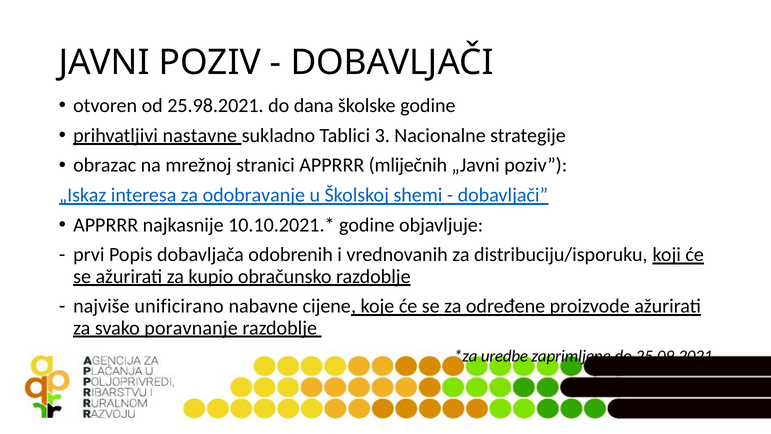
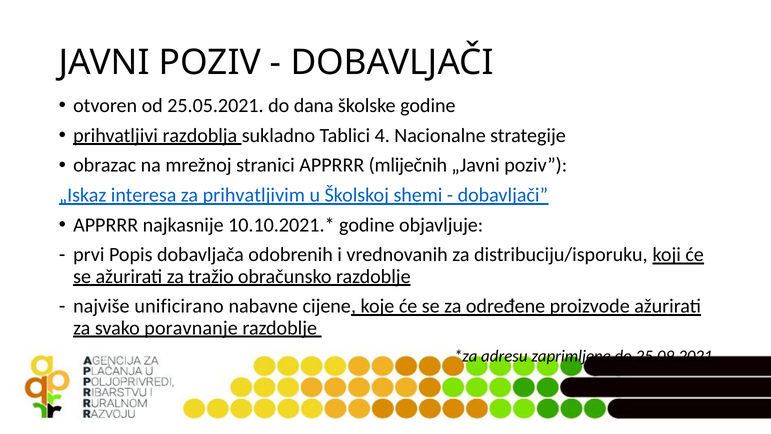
25.98.2021: 25.98.2021 -> 25.05.2021
nastavne: nastavne -> razdoblja
3: 3 -> 4
odobravanje: odobravanje -> prihvatljivim
kupio: kupio -> tražio
uredbe: uredbe -> adresu
